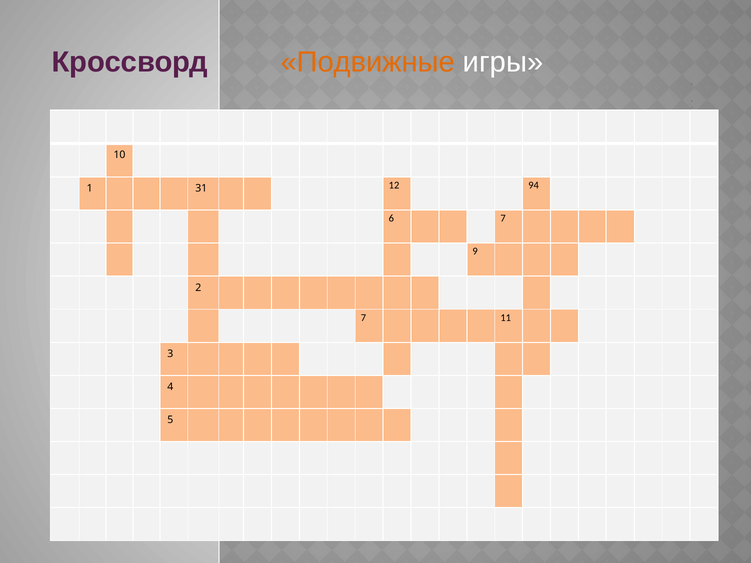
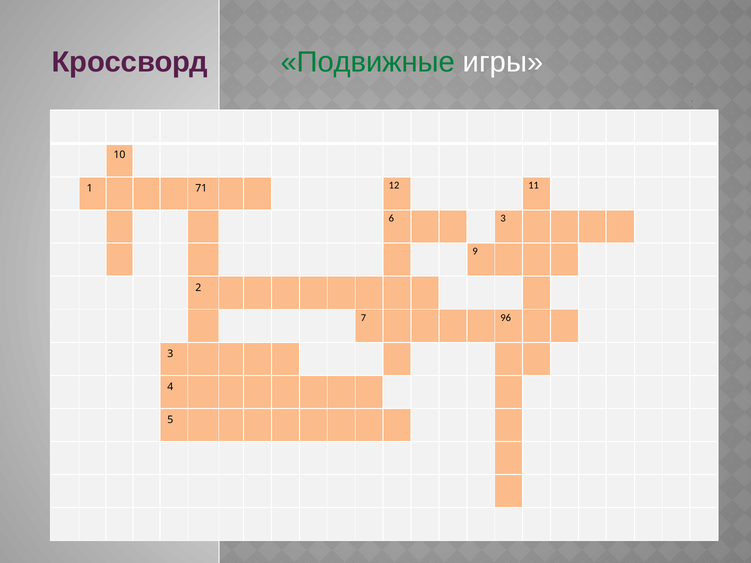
Подвижные colour: orange -> green
31: 31 -> 71
94: 94 -> 11
6 7: 7 -> 3
11: 11 -> 96
